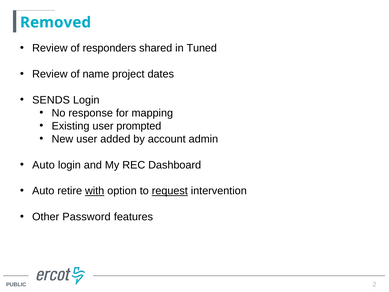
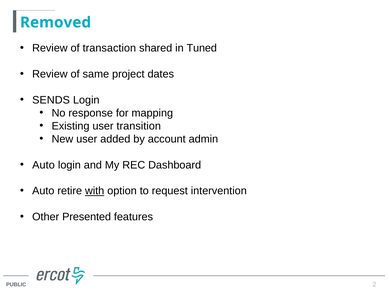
responders: responders -> transaction
name: name -> same
prompted: prompted -> transition
request underline: present -> none
Password: Password -> Presented
